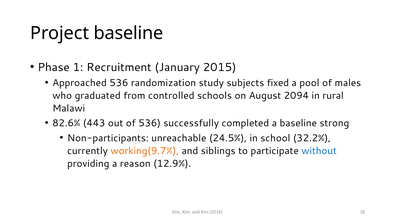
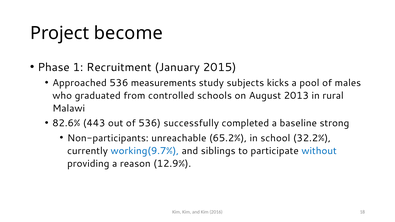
Project baseline: baseline -> become
randomization: randomization -> measurements
fixed: fixed -> kicks
2094: 2094 -> 2013
24.5%: 24.5% -> 65.2%
working(9.7% colour: orange -> blue
